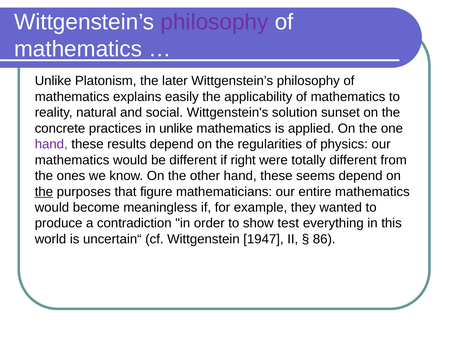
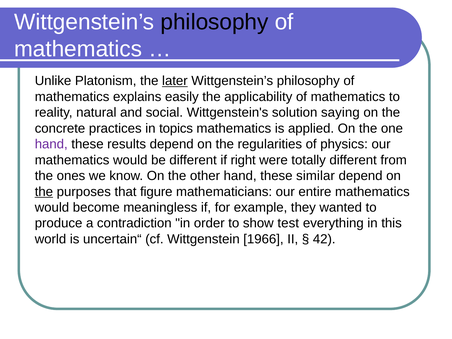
philosophy at (215, 22) colour: purple -> black
later underline: none -> present
sunset: sunset -> saying
in unlike: unlike -> topics
seems: seems -> similar
1947: 1947 -> 1966
86: 86 -> 42
